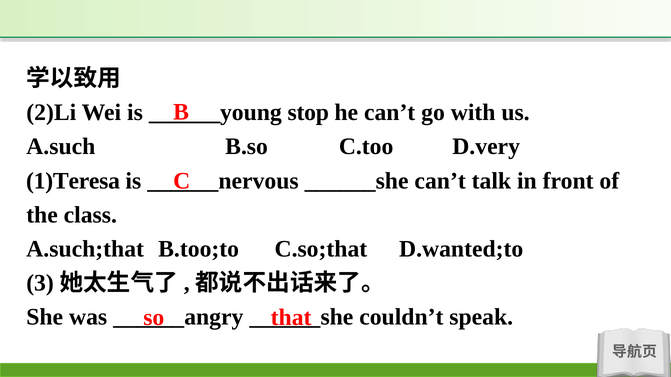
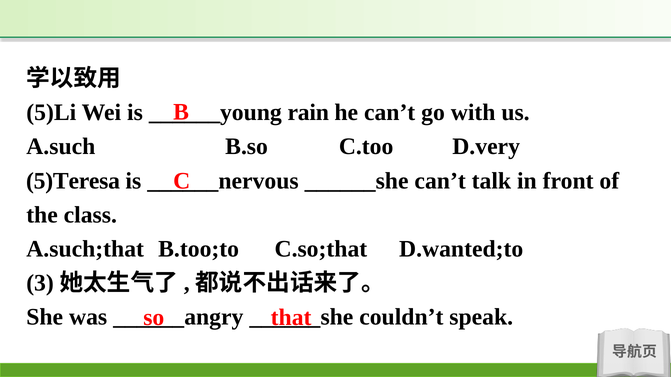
2)Li: 2)Li -> 5)Li
stop: stop -> rain
1)Teresa: 1)Teresa -> 5)Teresa
